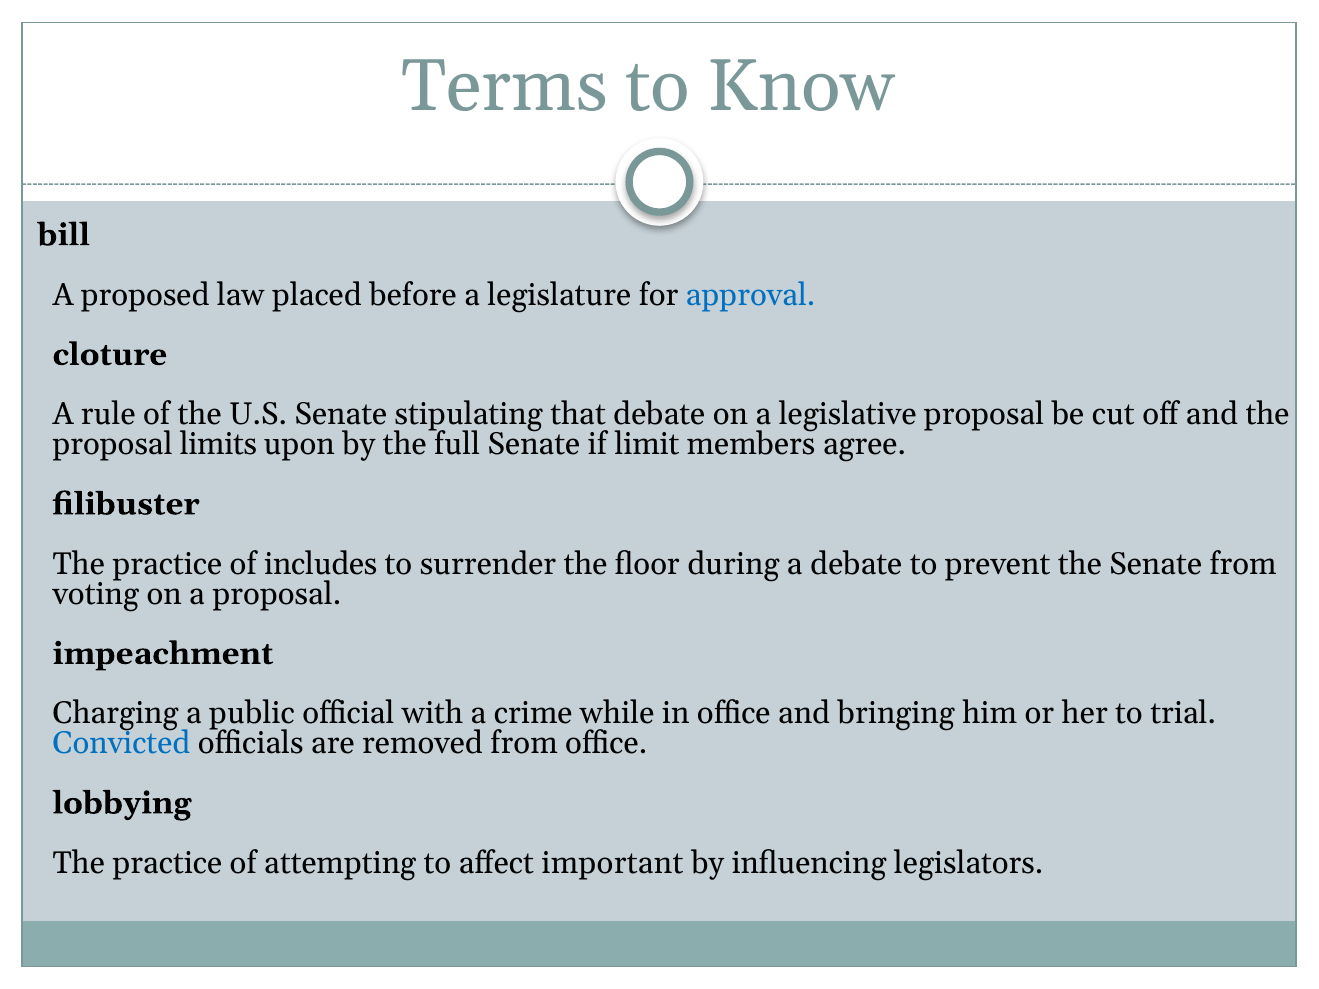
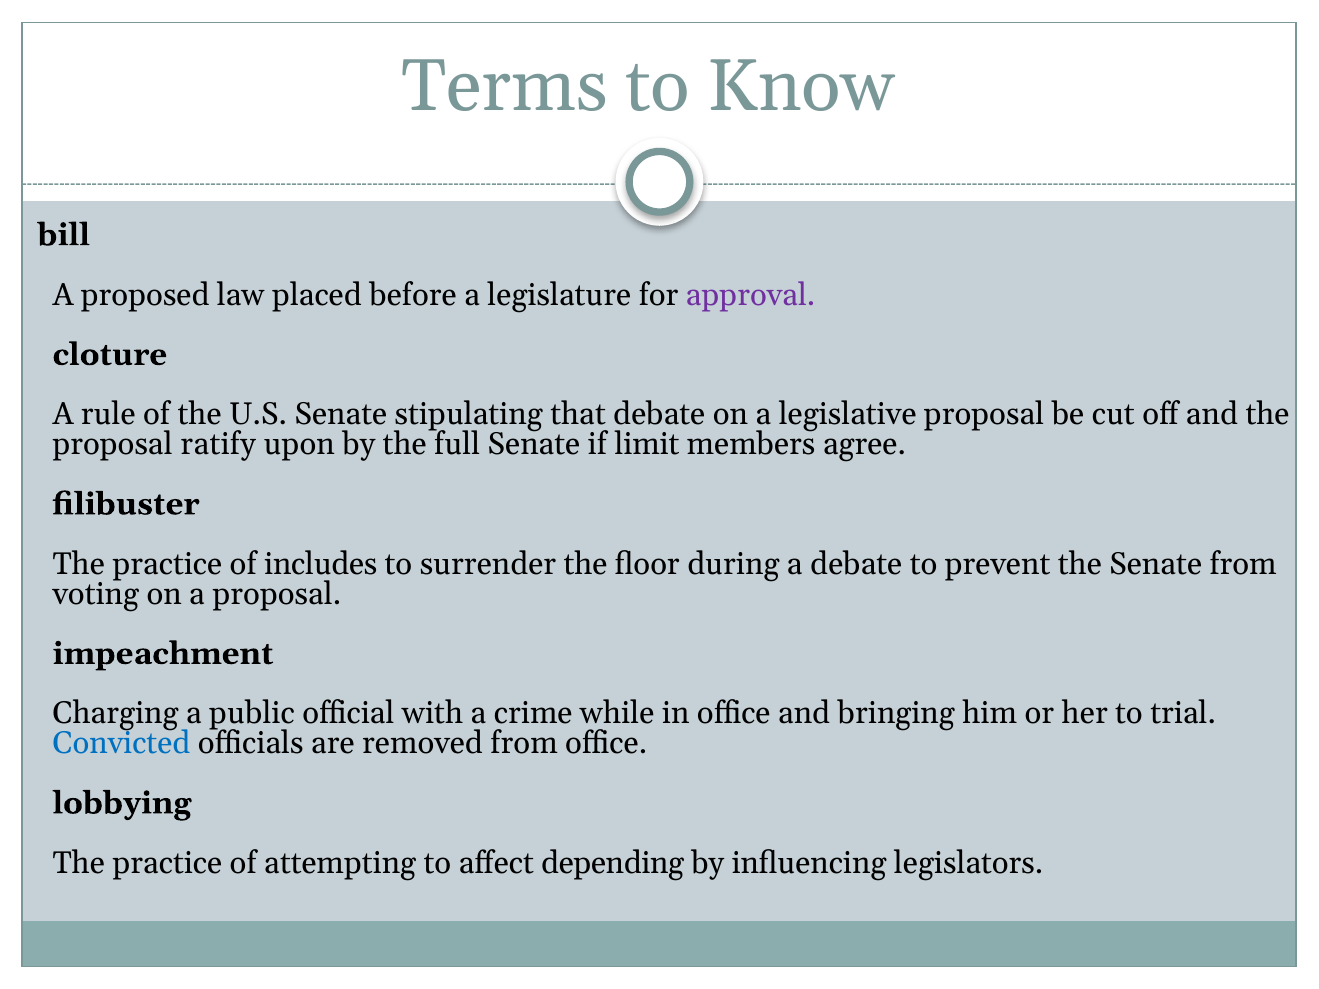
approval colour: blue -> purple
limits: limits -> ratify
important: important -> depending
